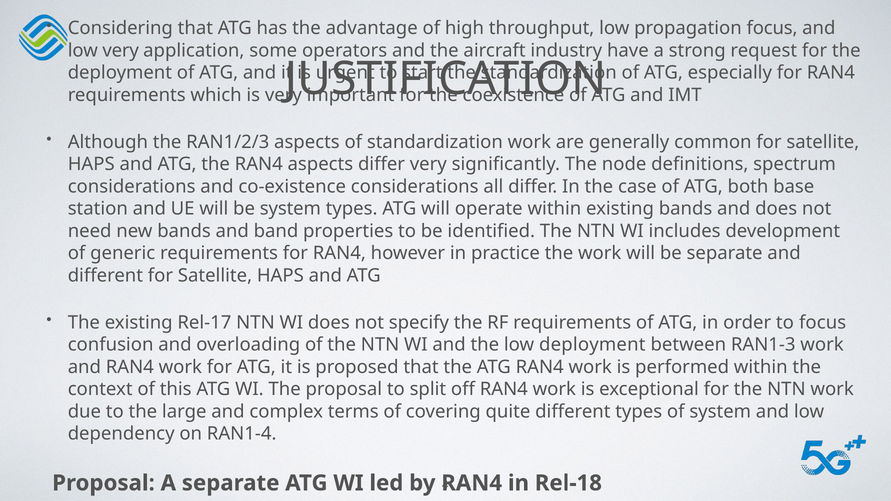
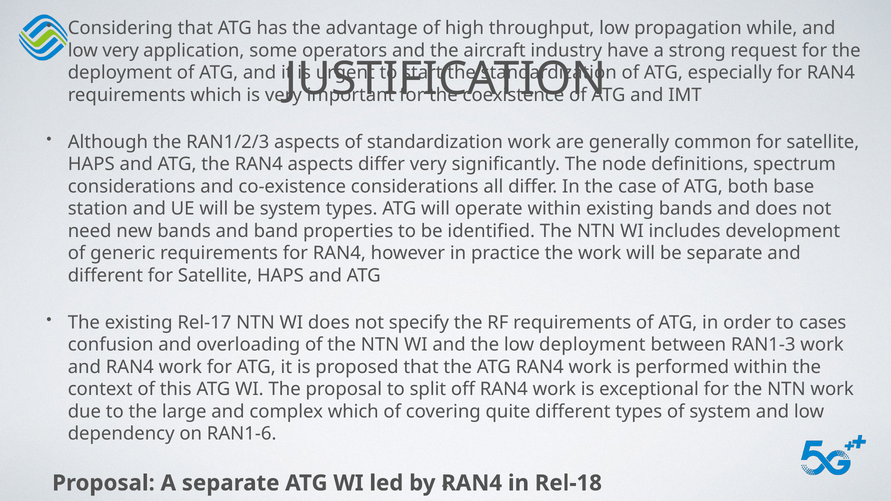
propagation focus: focus -> while
to focus: focus -> cases
complex terms: terms -> which
RAN1-4: RAN1-4 -> RAN1-6
